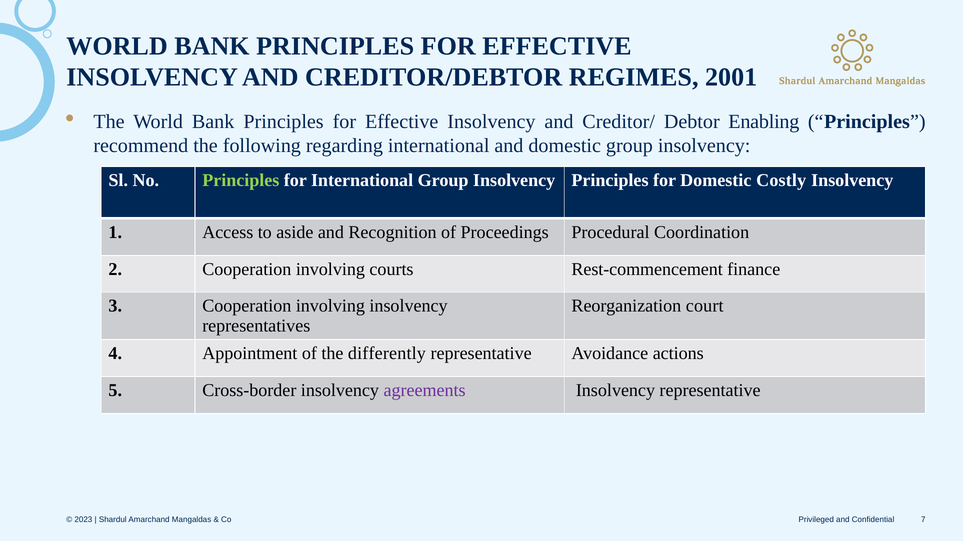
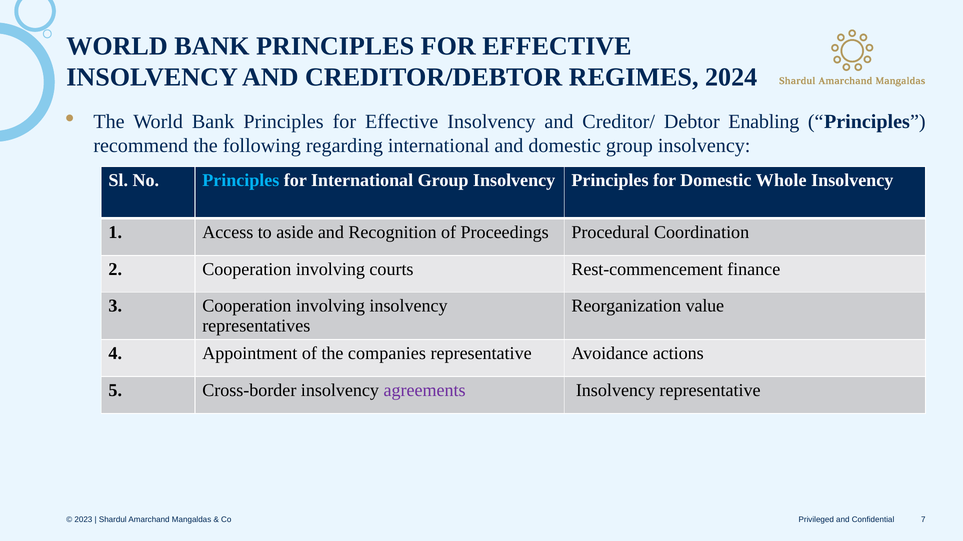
2001: 2001 -> 2024
Principles at (241, 180) colour: light green -> light blue
Costly: Costly -> Whole
court: court -> value
differently: differently -> companies
